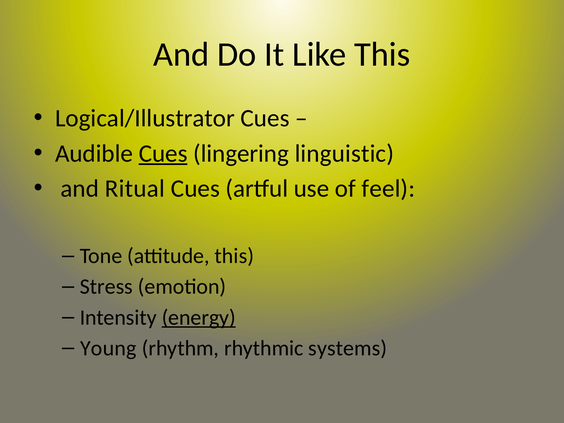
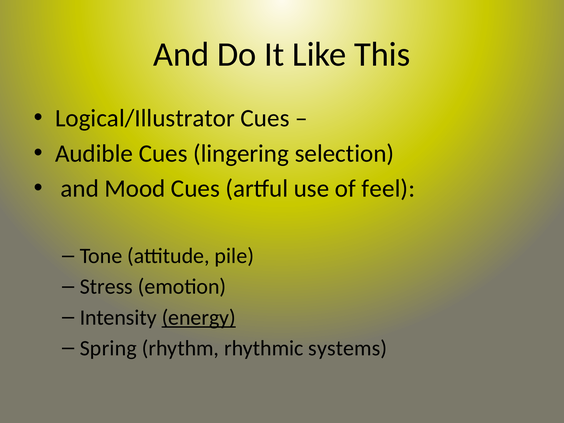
Cues at (163, 153) underline: present -> none
linguistic: linguistic -> selection
Ritual: Ritual -> Mood
attitude this: this -> pile
Young: Young -> Spring
